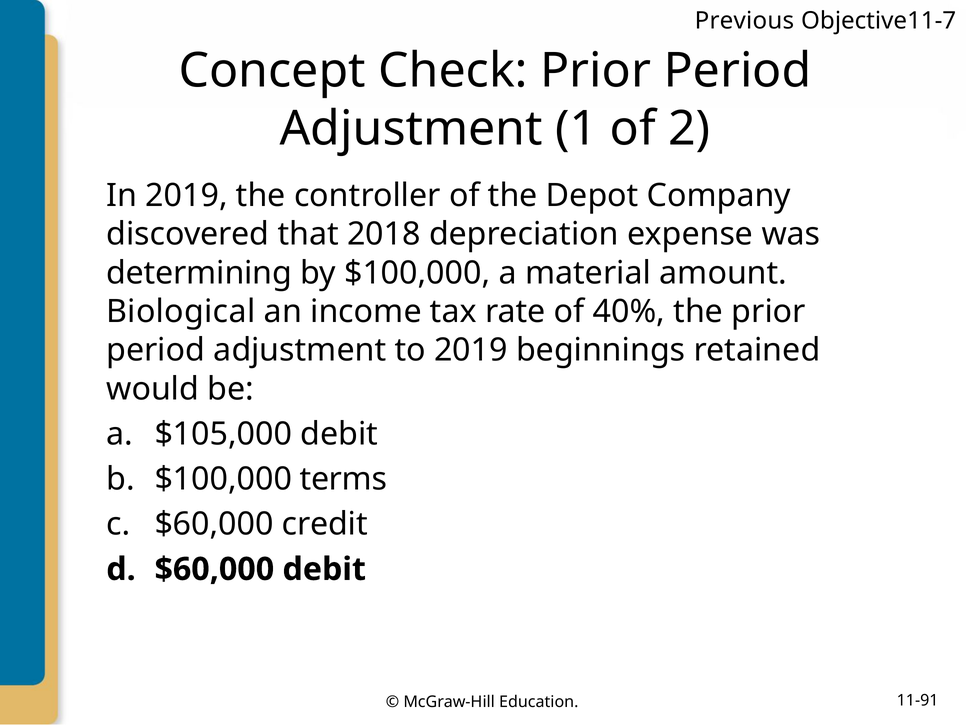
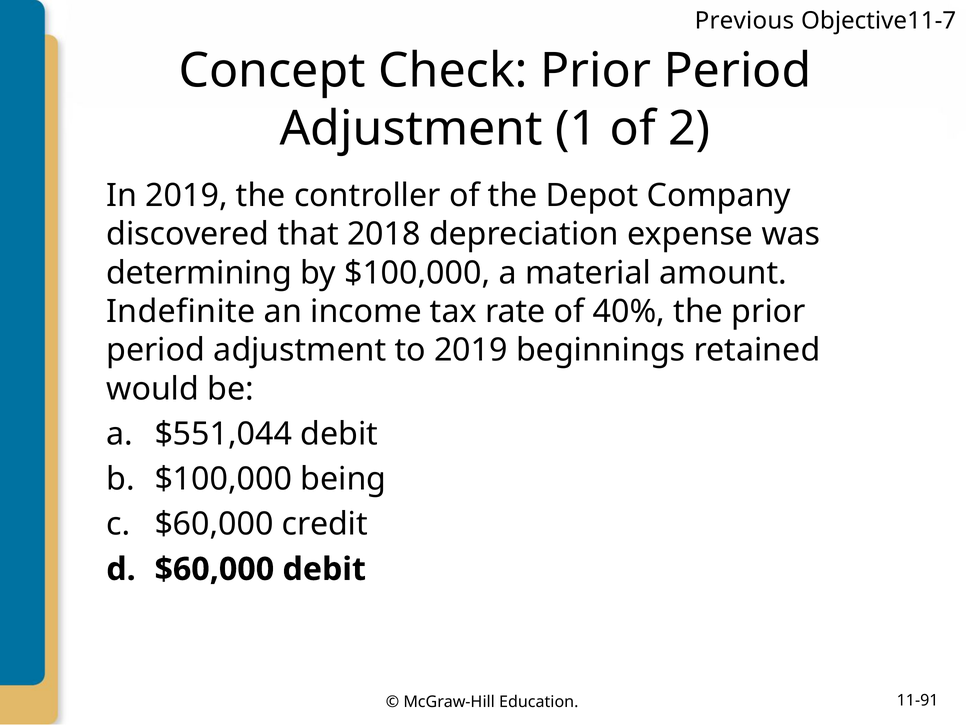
Biological: Biological -> Indefinite
$105,000: $105,000 -> $551,044
terms: terms -> being
